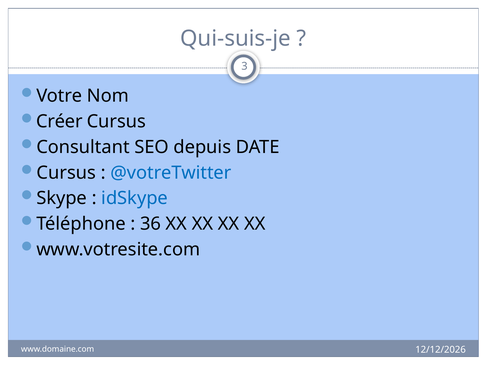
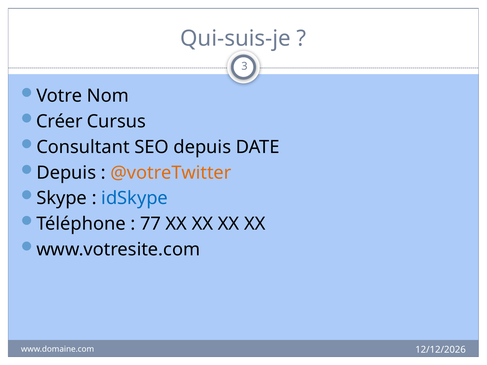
Cursus at (66, 173): Cursus -> Depuis
@votreTwitter colour: blue -> orange
36: 36 -> 77
